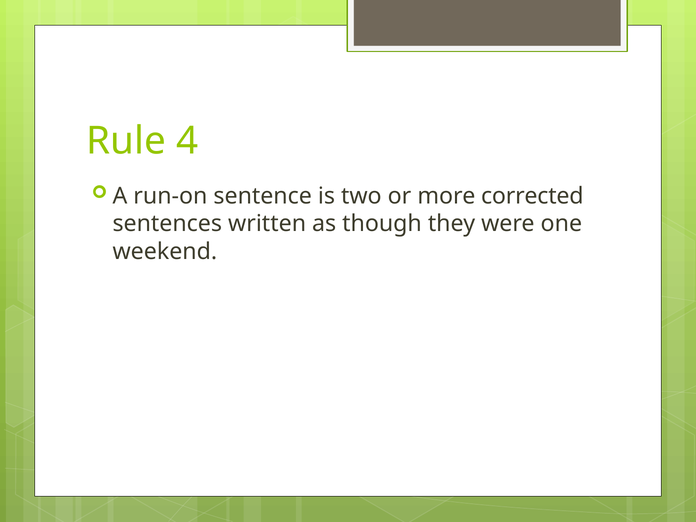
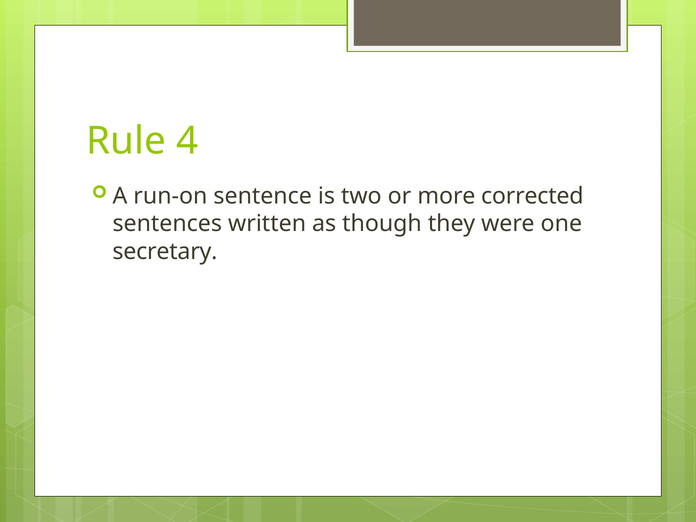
weekend: weekend -> secretary
